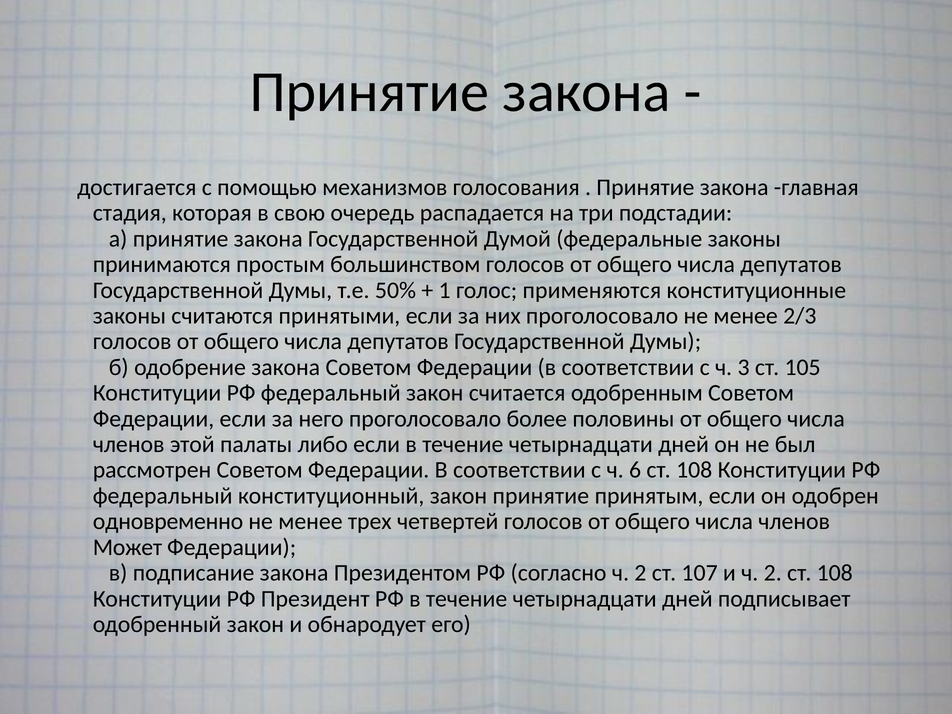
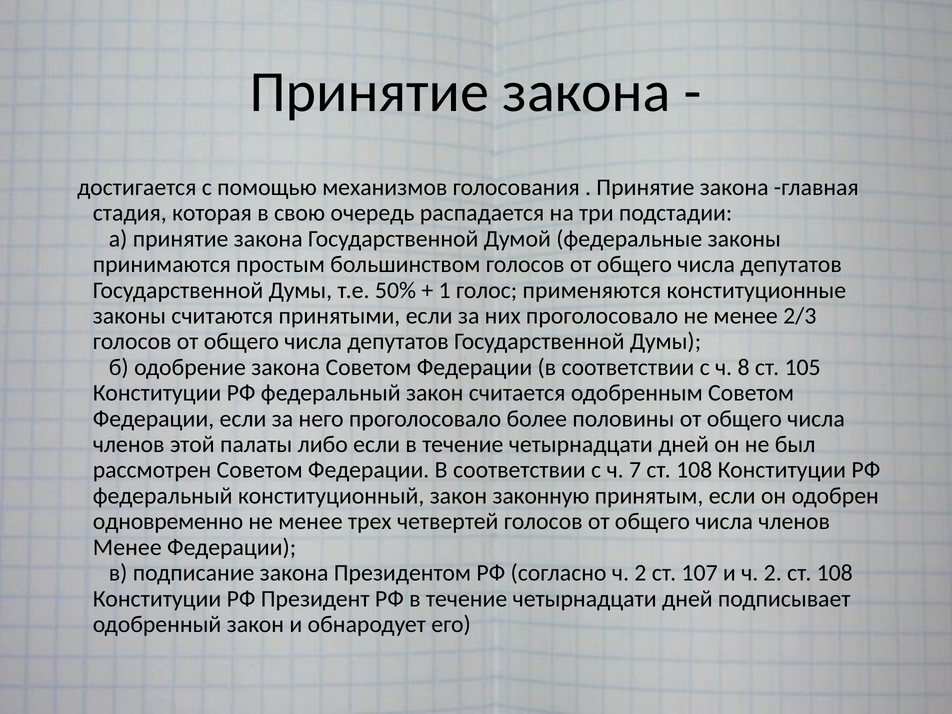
3: 3 -> 8
6: 6 -> 7
закон принятие: принятие -> законную
Может at (127, 547): Может -> Менее
